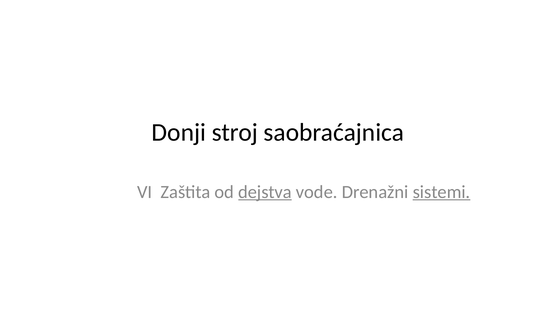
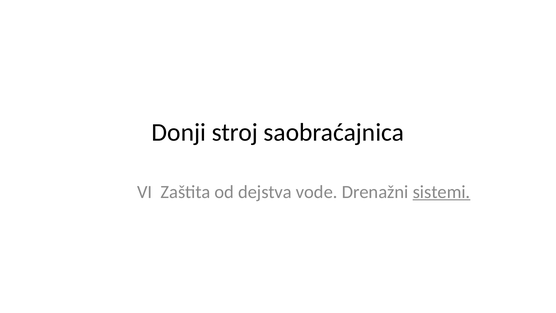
dejstva underline: present -> none
